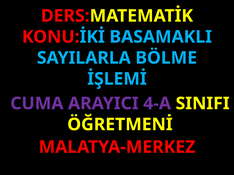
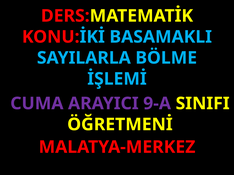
4-A: 4-A -> 9-A
